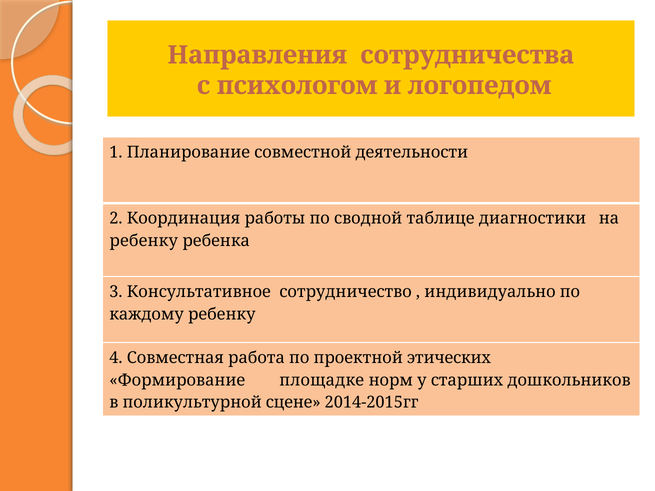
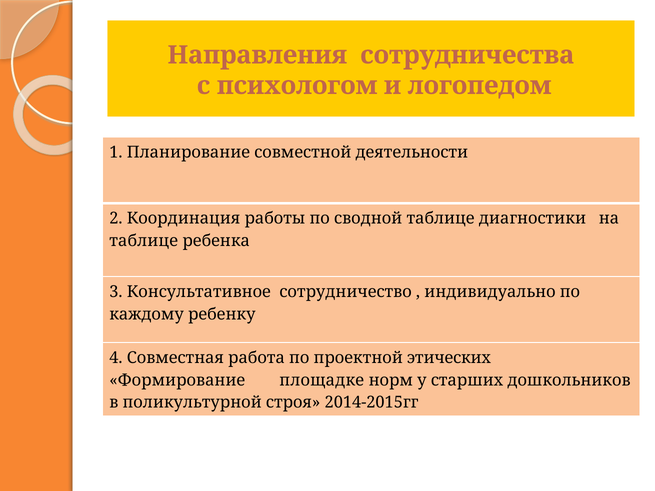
ребенку at (144, 241): ребенку -> таблице
сцене: сцене -> строя
